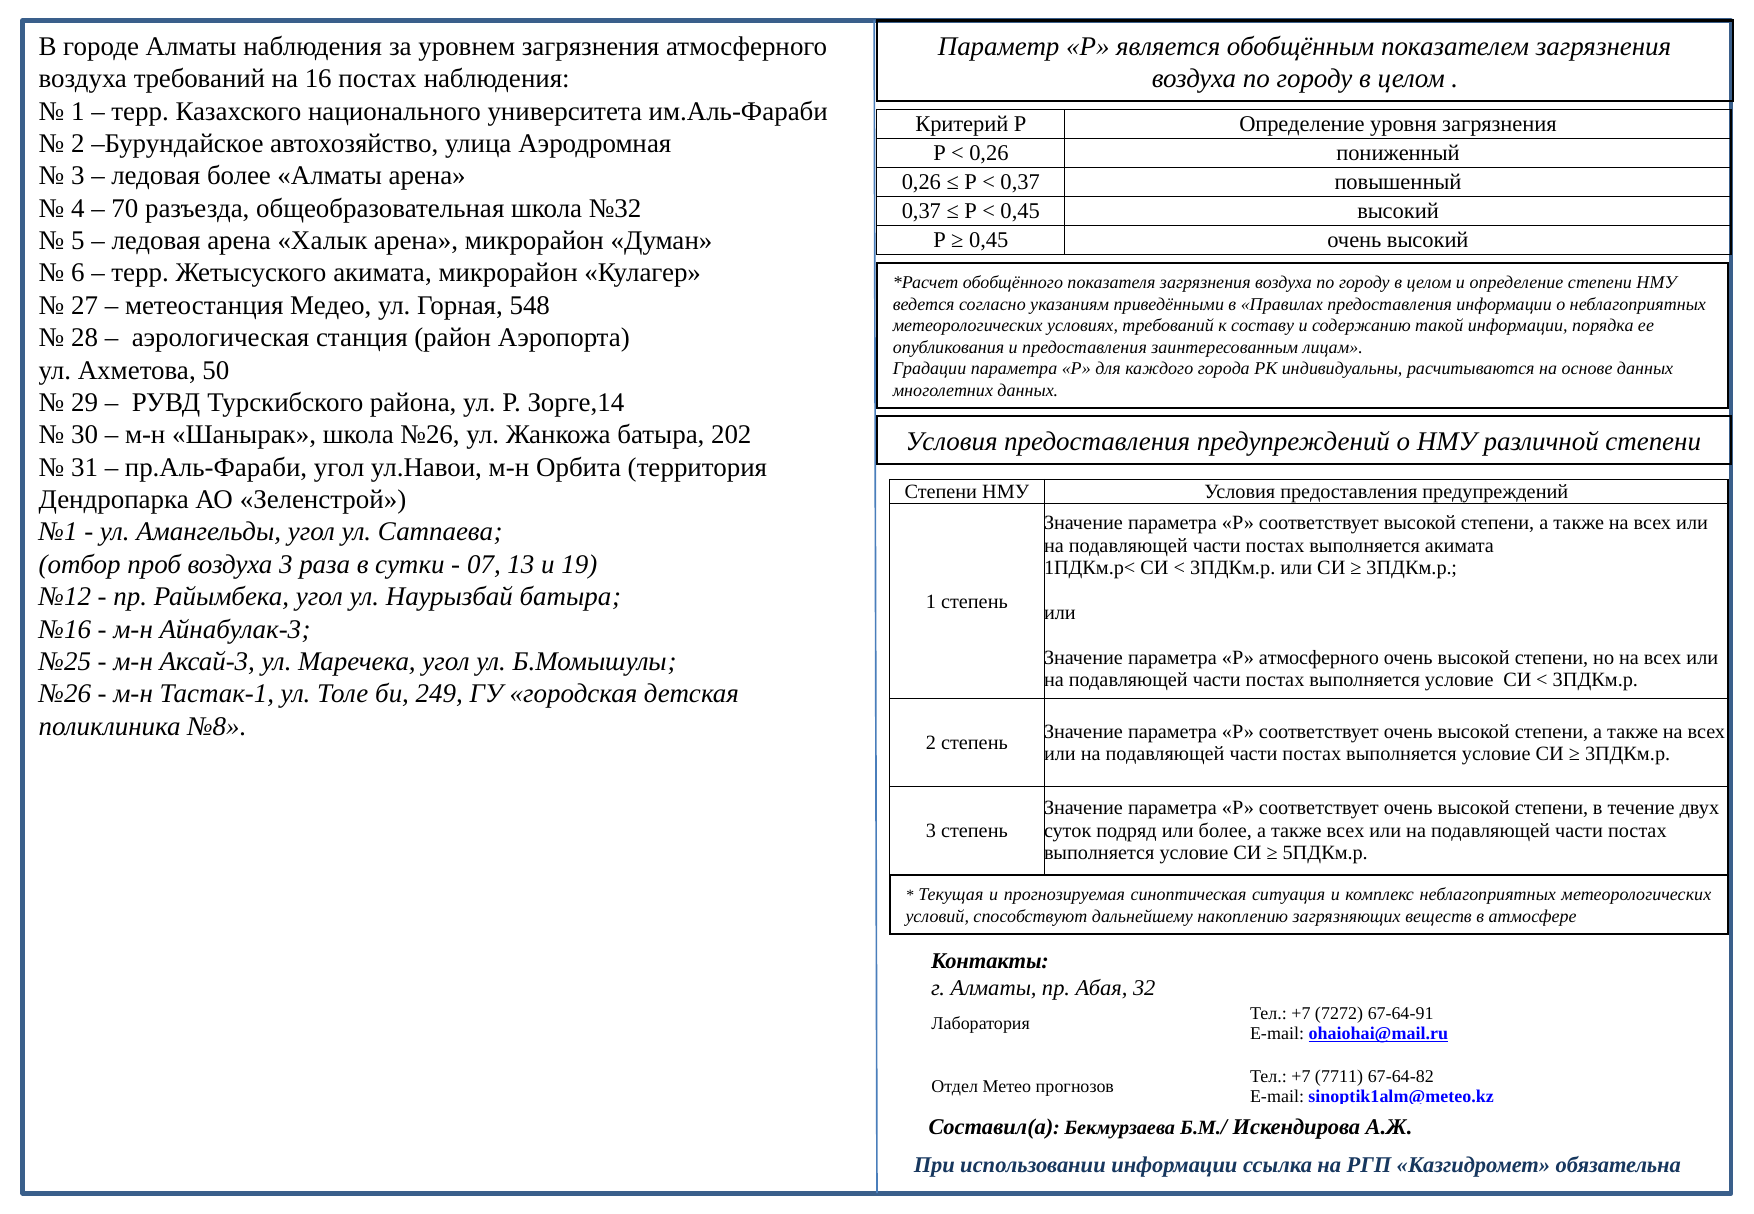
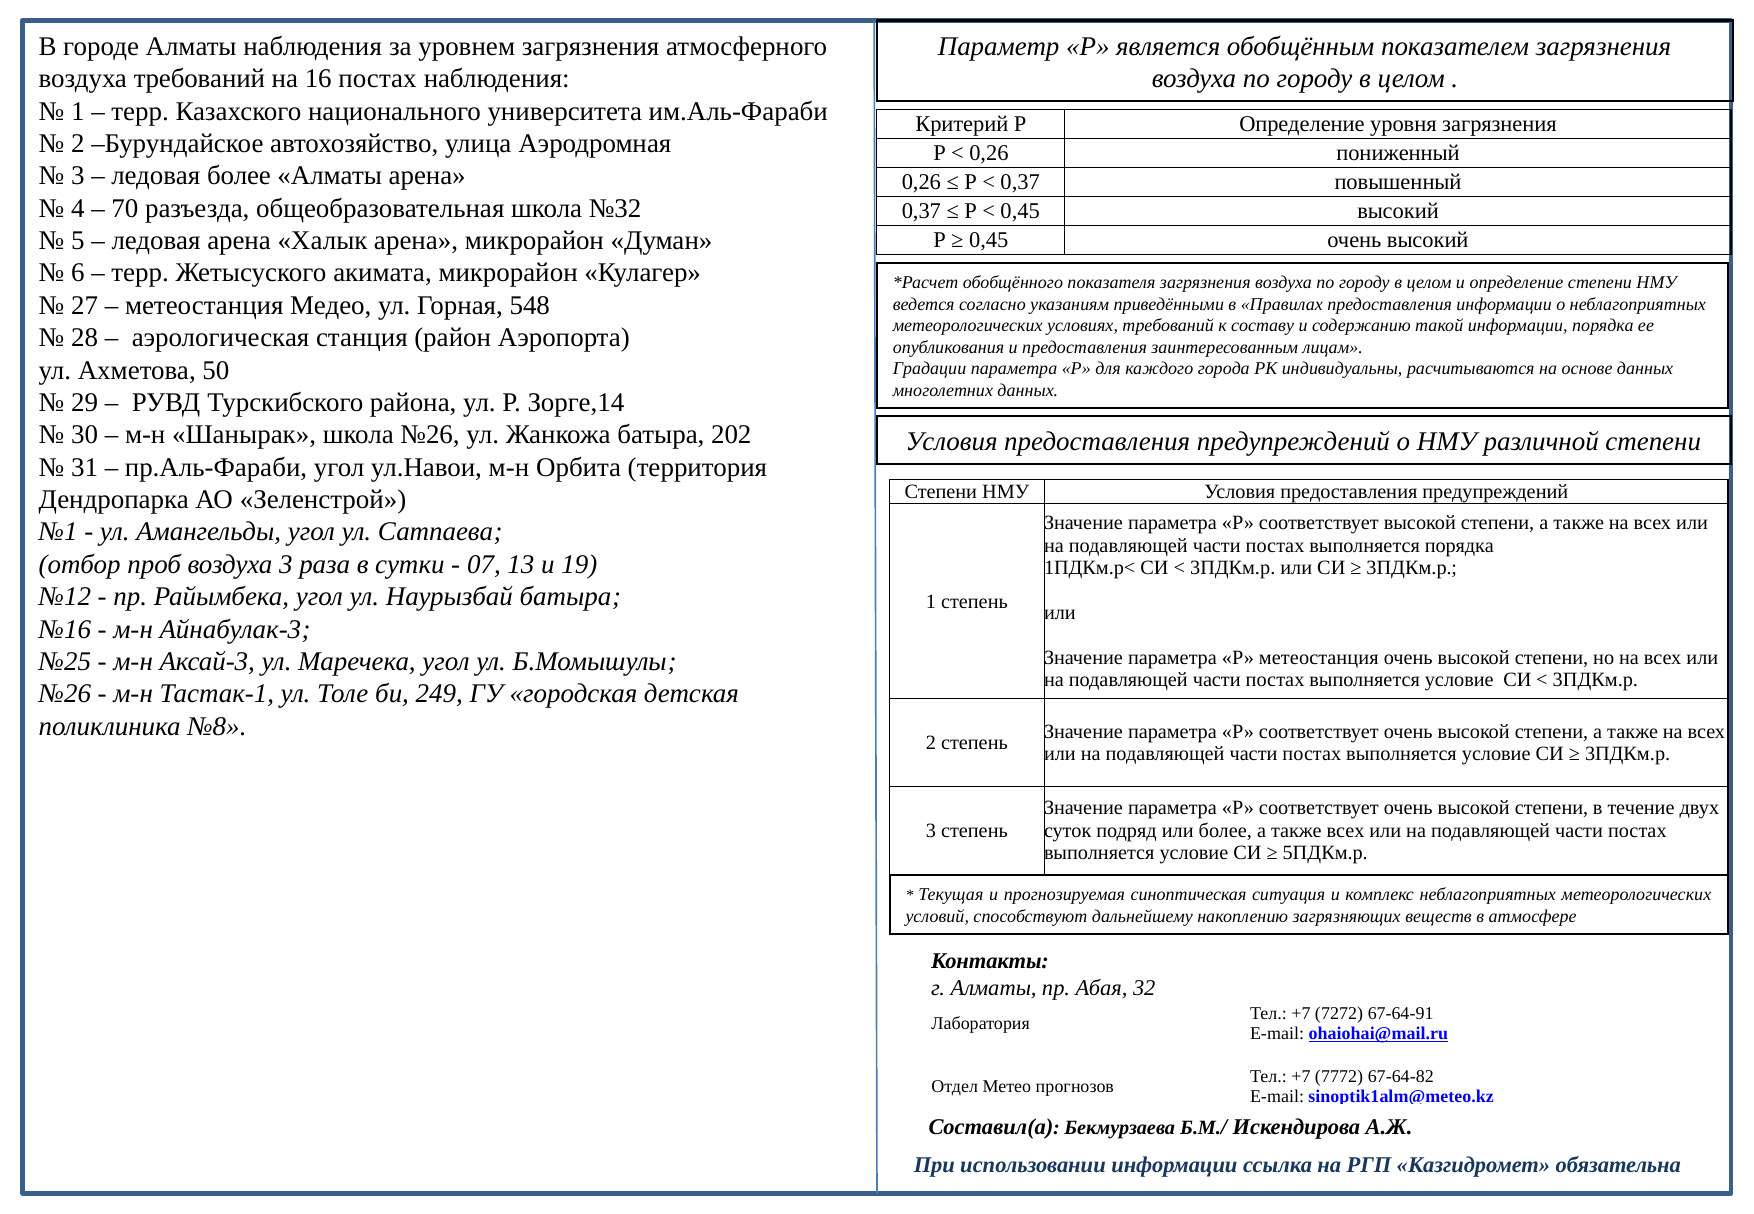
выполняется акимата: акимата -> порядка
Р атмосферного: атмосферного -> метеостанция
7711: 7711 -> 7772
